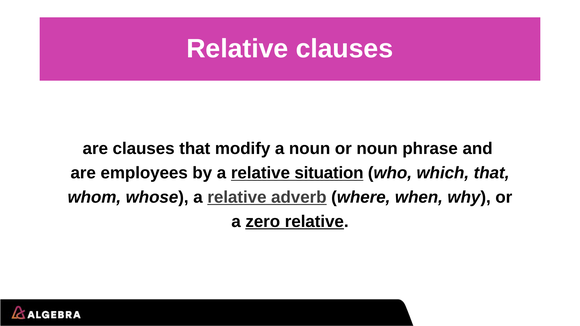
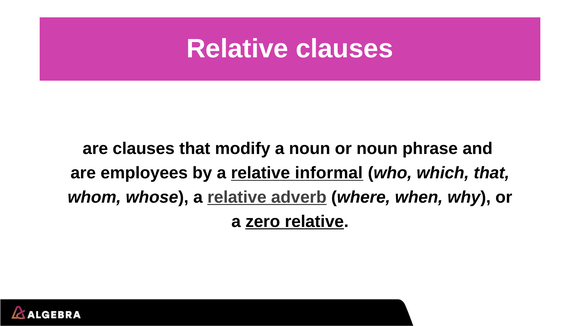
situation: situation -> informal
